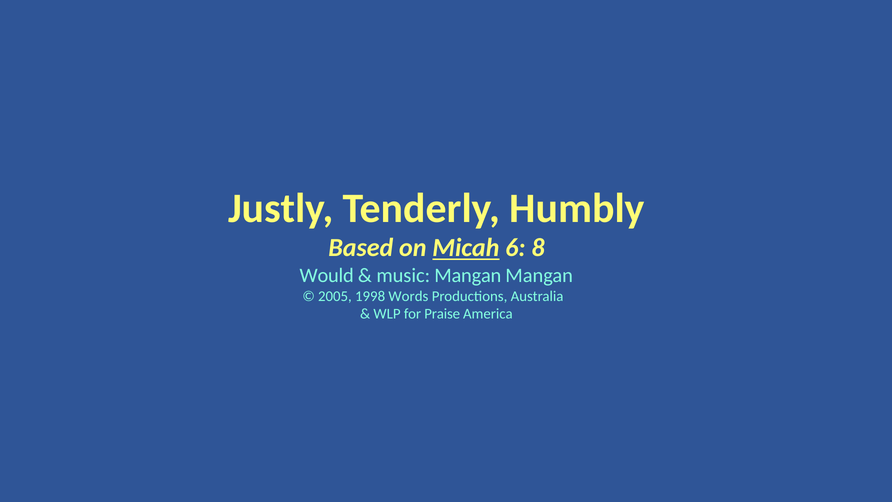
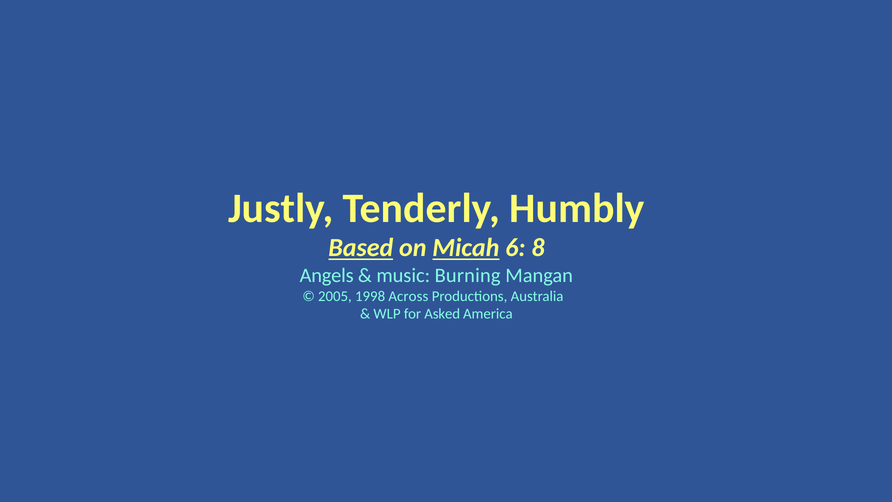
Based underline: none -> present
Would: Would -> Angels
music Mangan: Mangan -> Burning
Words: Words -> Across
Praise: Praise -> Asked
